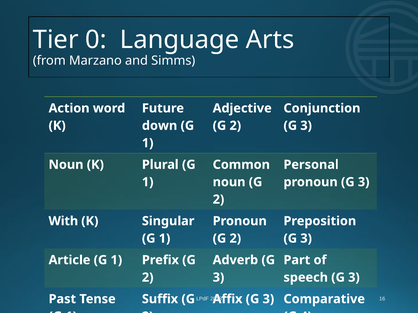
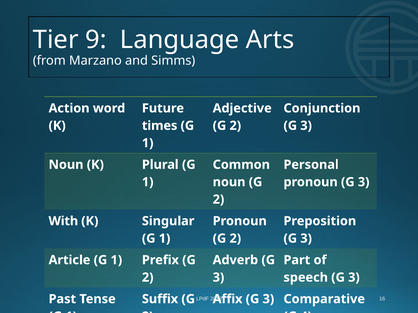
0: 0 -> 9
down: down -> times
